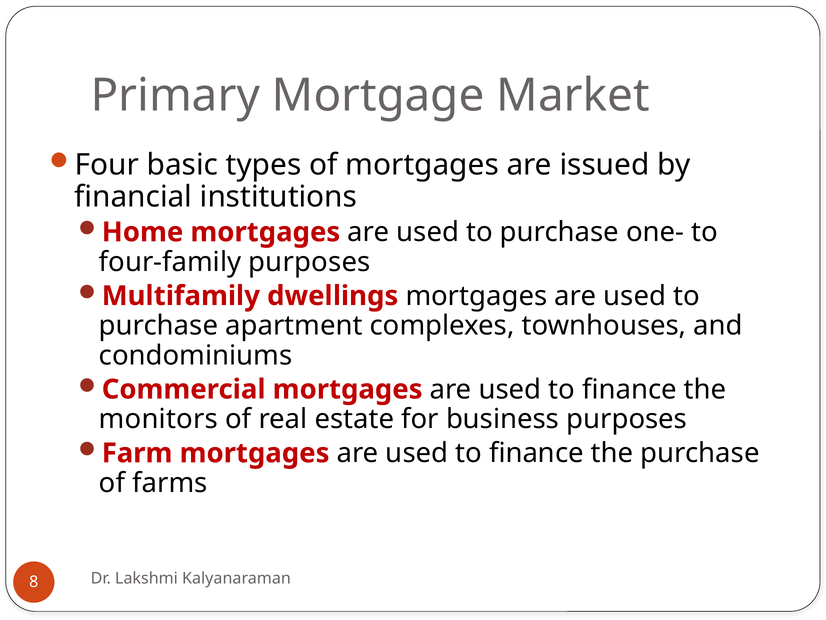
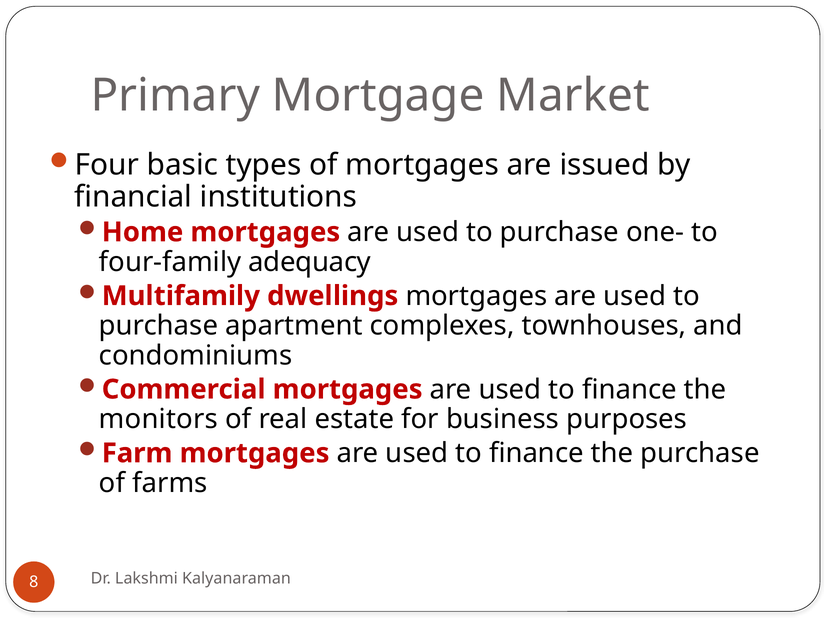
four-family purposes: purposes -> adequacy
